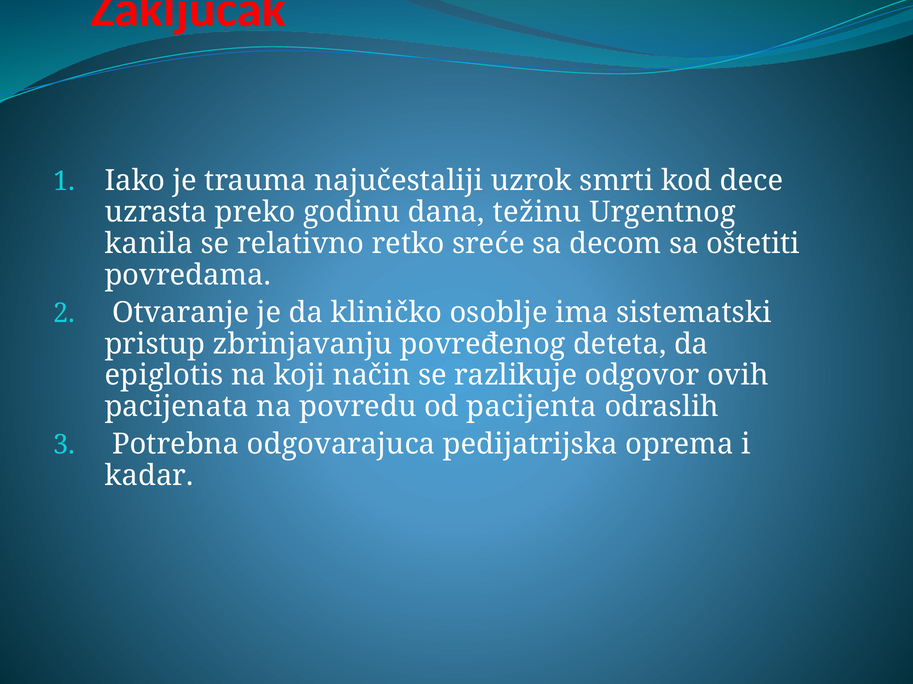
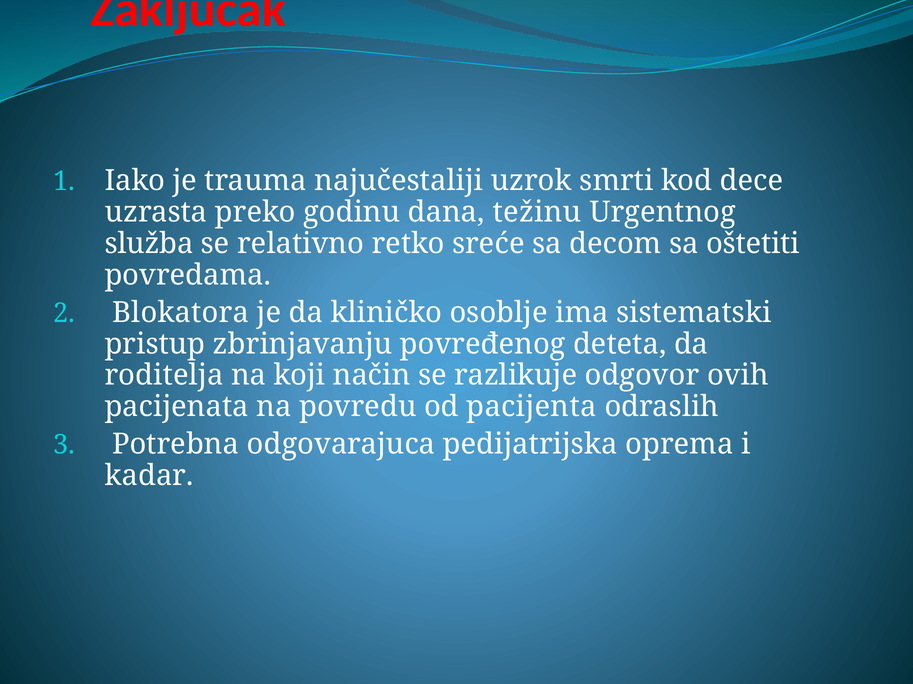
kanila: kanila -> služba
Otvaranje: Otvaranje -> Blokatora
epiglotis: epiglotis -> roditelja
